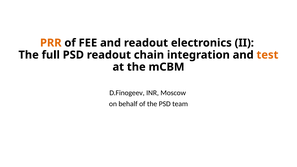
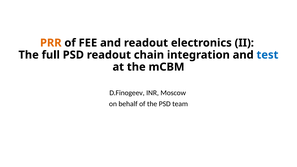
test colour: orange -> blue
